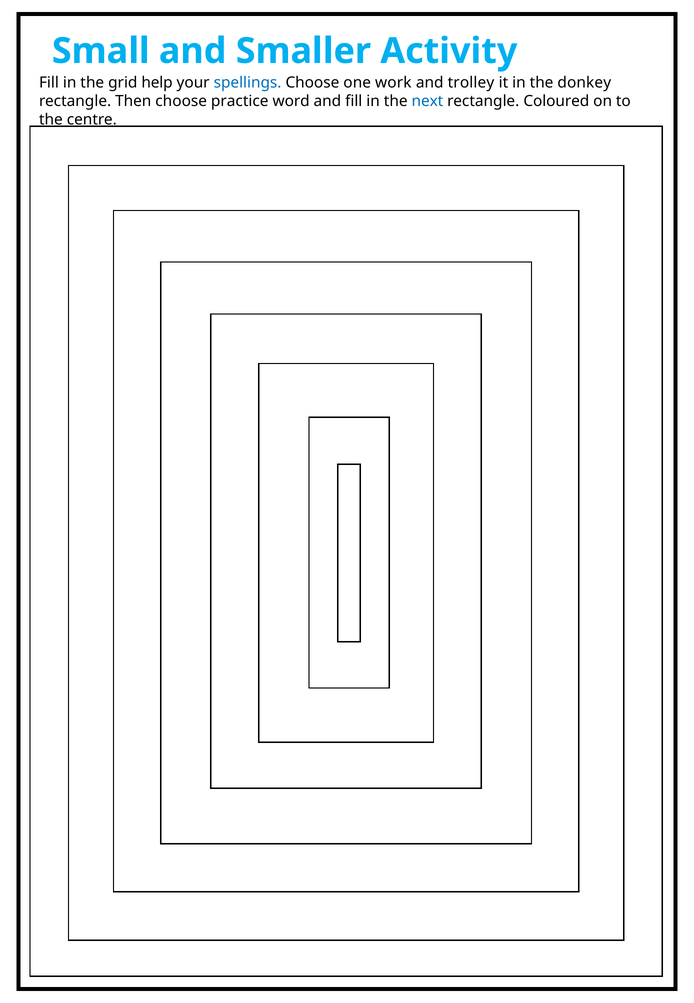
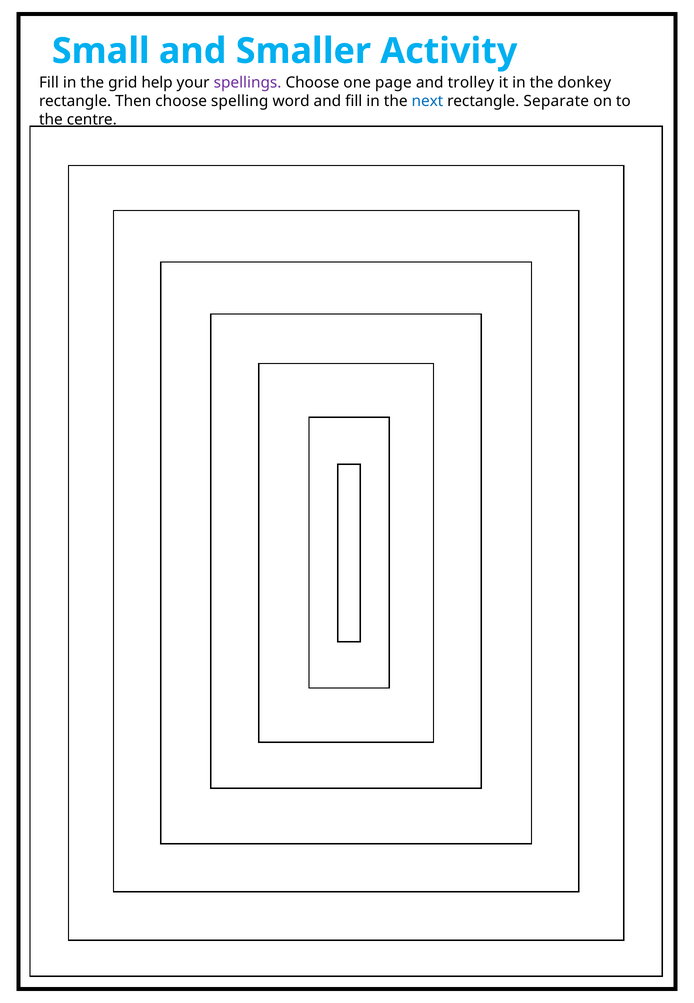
spellings colour: blue -> purple
work: work -> page
practice: practice -> spelling
Coloured: Coloured -> Separate
